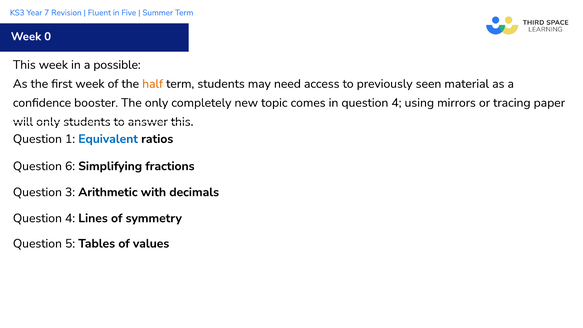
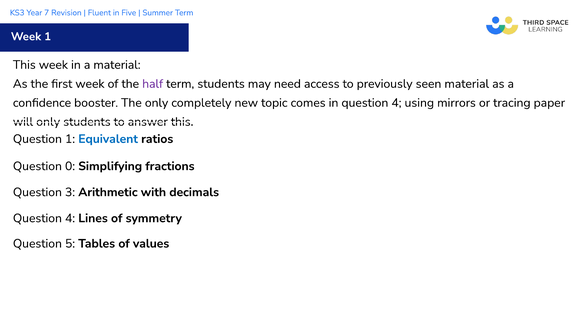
Week 0: 0 -> 1
a possible: possible -> material
half colour: orange -> purple
6: 6 -> 0
